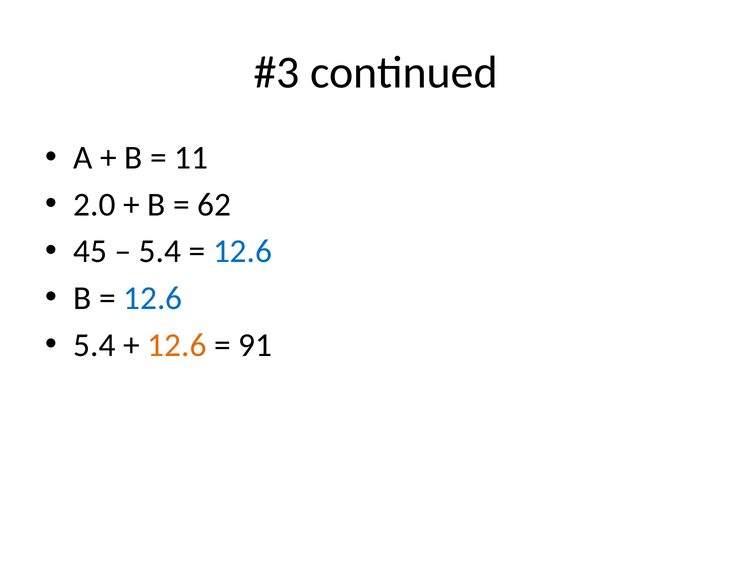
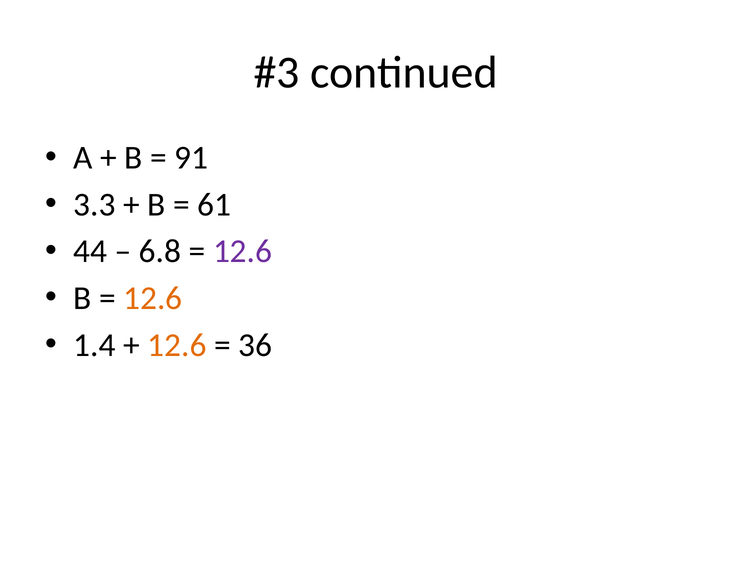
11: 11 -> 91
2.0: 2.0 -> 3.3
62: 62 -> 61
45: 45 -> 44
5.4 at (160, 251): 5.4 -> 6.8
12.6 at (243, 251) colour: blue -> purple
12.6 at (153, 298) colour: blue -> orange
5.4 at (94, 345): 5.4 -> 1.4
91: 91 -> 36
